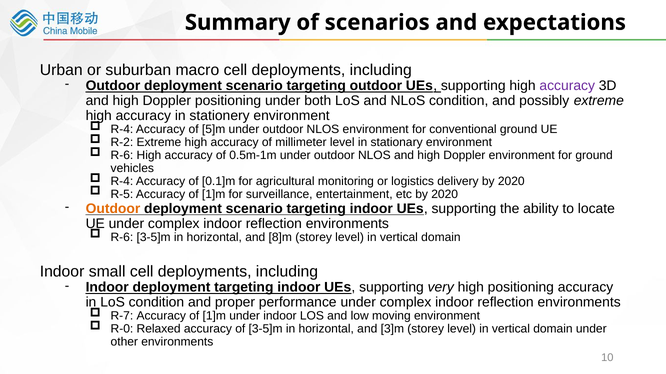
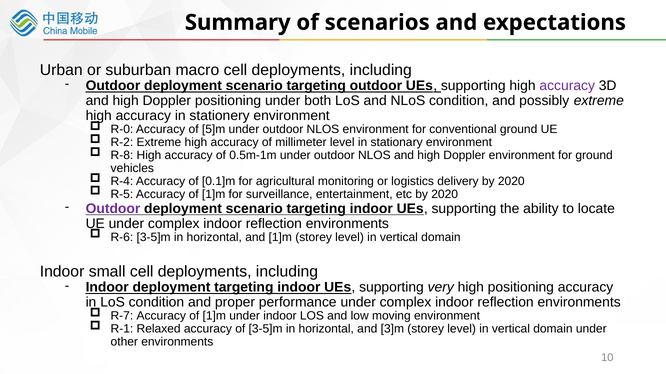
R-4 at (122, 130): R-4 -> R-0
R-6 at (122, 156): R-6 -> R-8
Outdoor at (113, 209) colour: orange -> purple
and 8]m: 8]m -> 1]m
R-0: R-0 -> R-1
